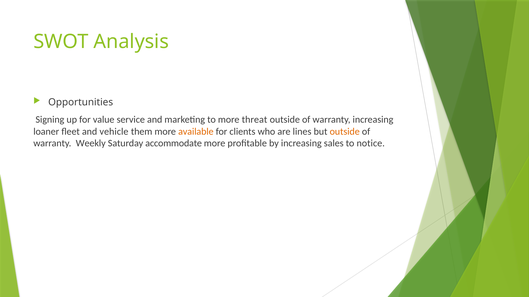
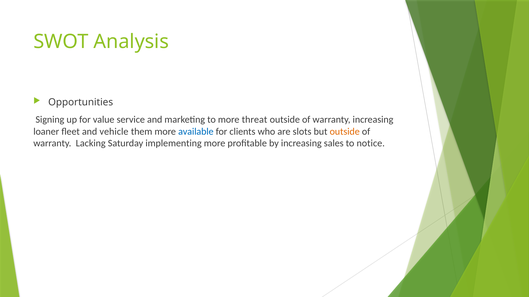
available colour: orange -> blue
lines: lines -> slots
Weekly: Weekly -> Lacking
accommodate: accommodate -> implementing
